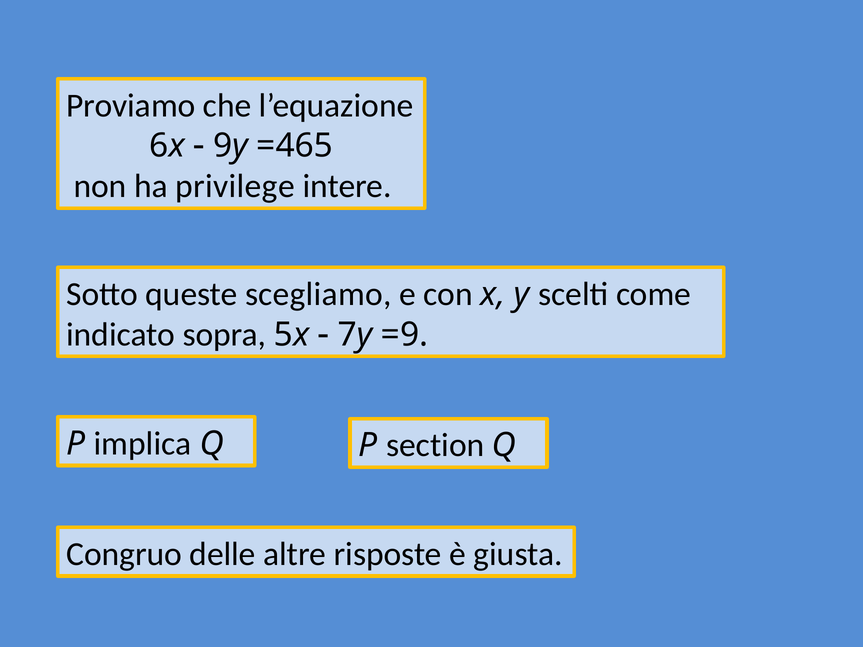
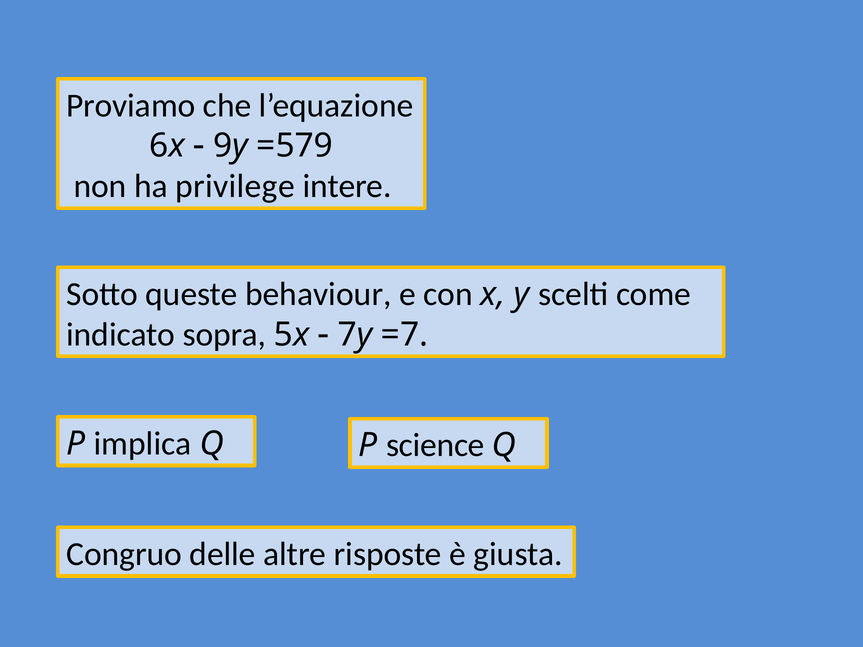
=465: =465 -> =579
scegliamo: scegliamo -> behaviour
=9: =9 -> =7
section: section -> science
